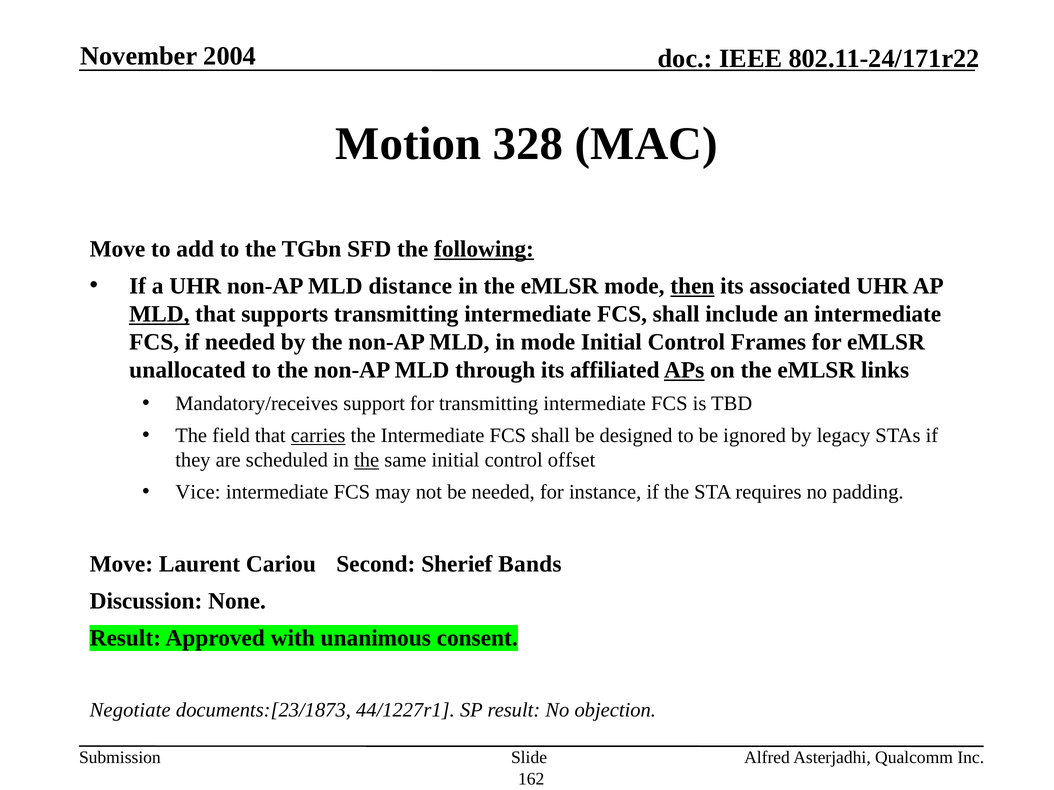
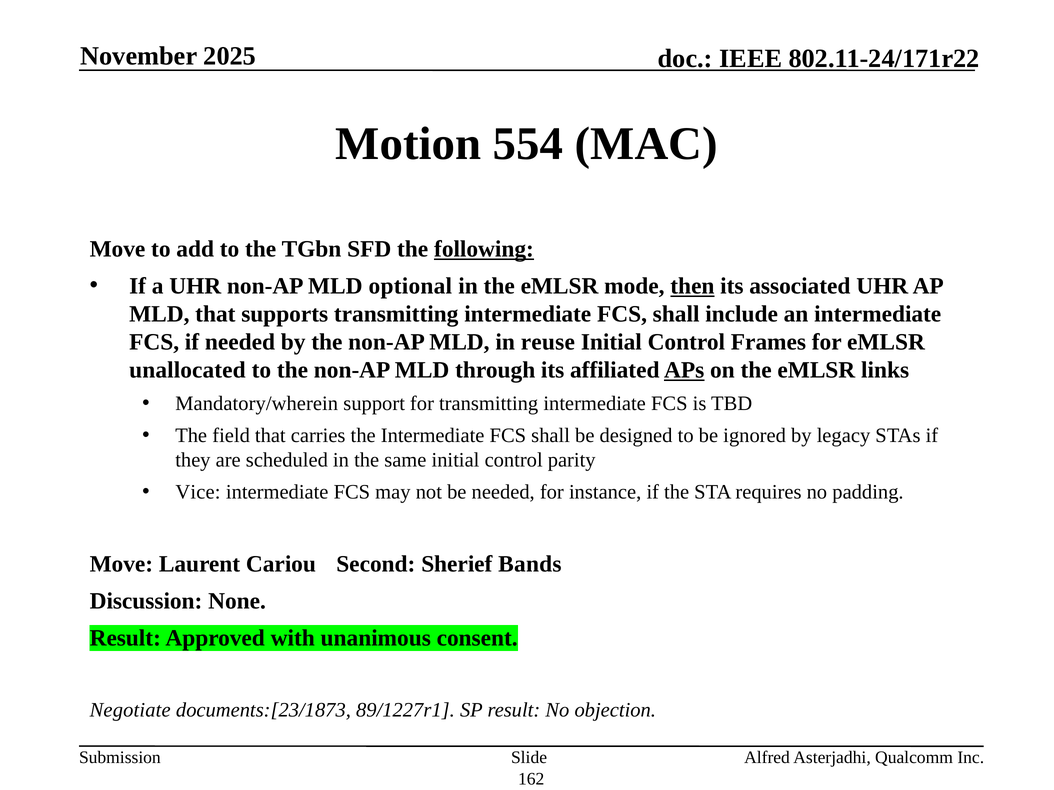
2004: 2004 -> 2025
328: 328 -> 554
distance: distance -> optional
MLD at (159, 314) underline: present -> none
in mode: mode -> reuse
Mandatory/receives: Mandatory/receives -> Mandatory/wherein
carries underline: present -> none
the at (367, 460) underline: present -> none
offset: offset -> parity
44/1227r1: 44/1227r1 -> 89/1227r1
